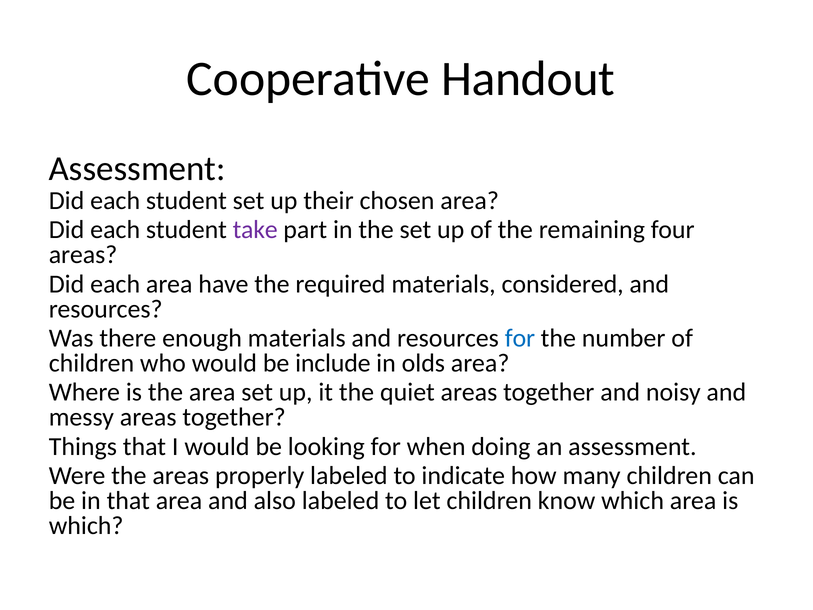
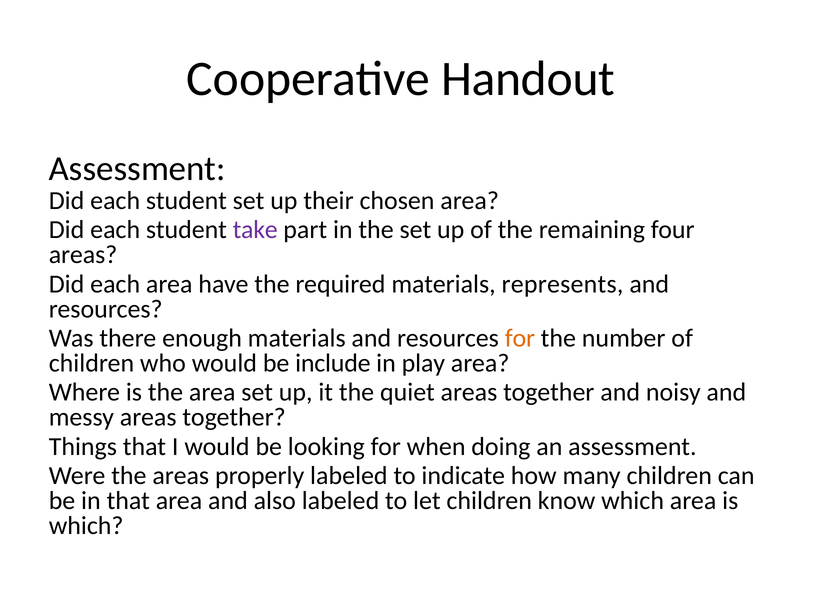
considered: considered -> represents
for at (520, 338) colour: blue -> orange
olds: olds -> play
